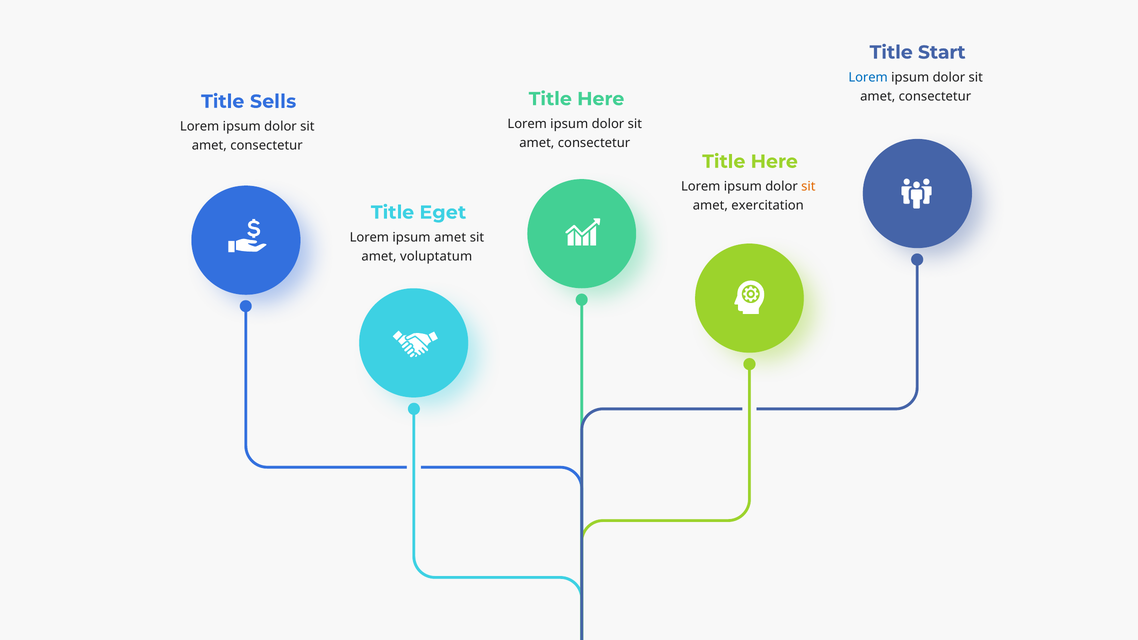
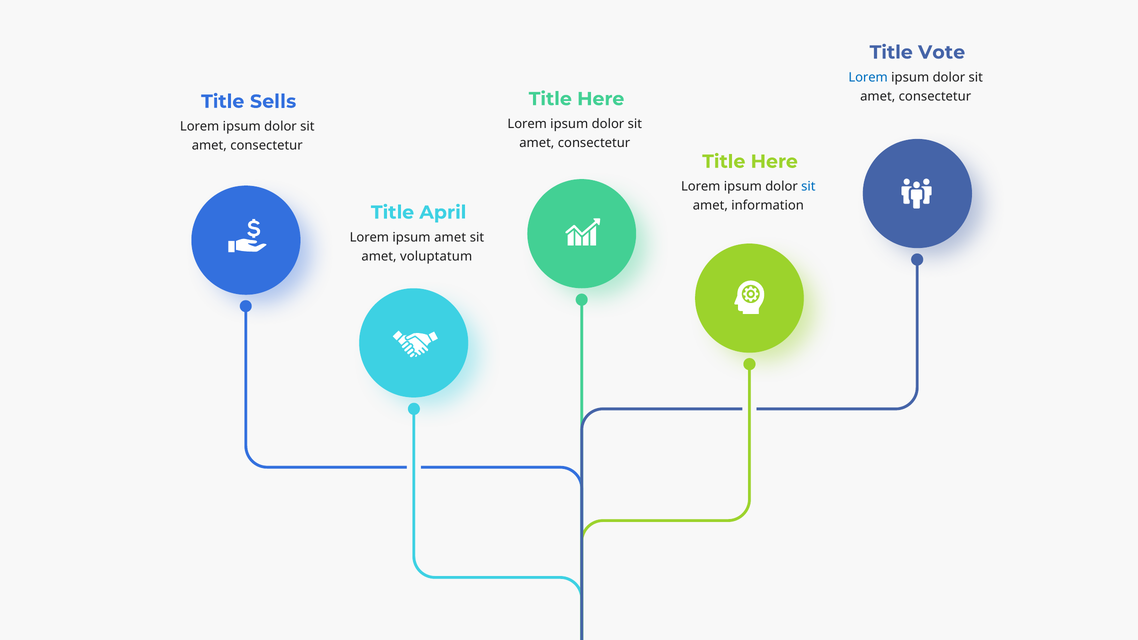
Start: Start -> Vote
sit at (808, 187) colour: orange -> blue
exercitation: exercitation -> information
Eget: Eget -> April
